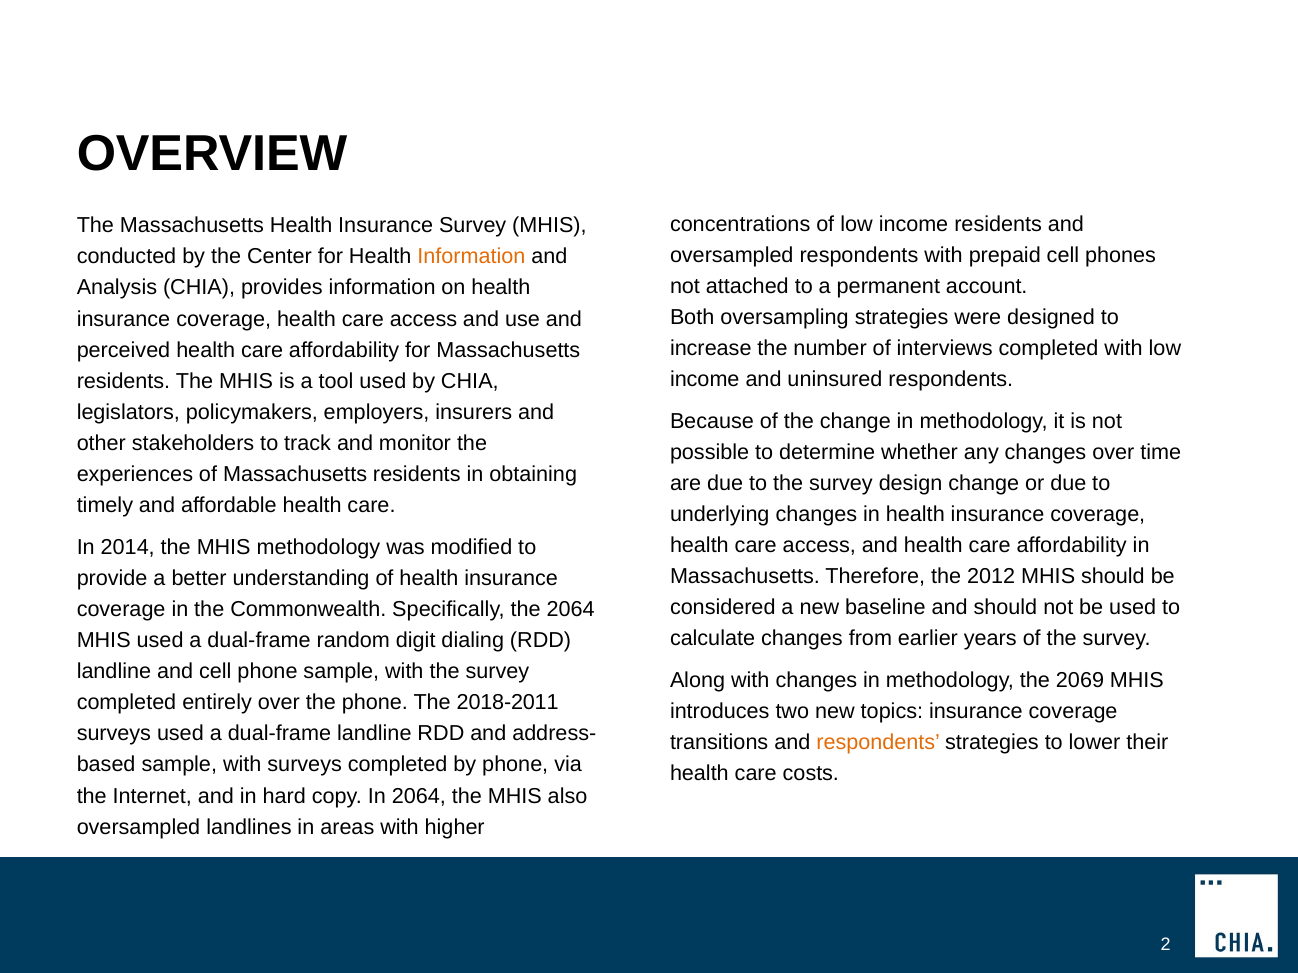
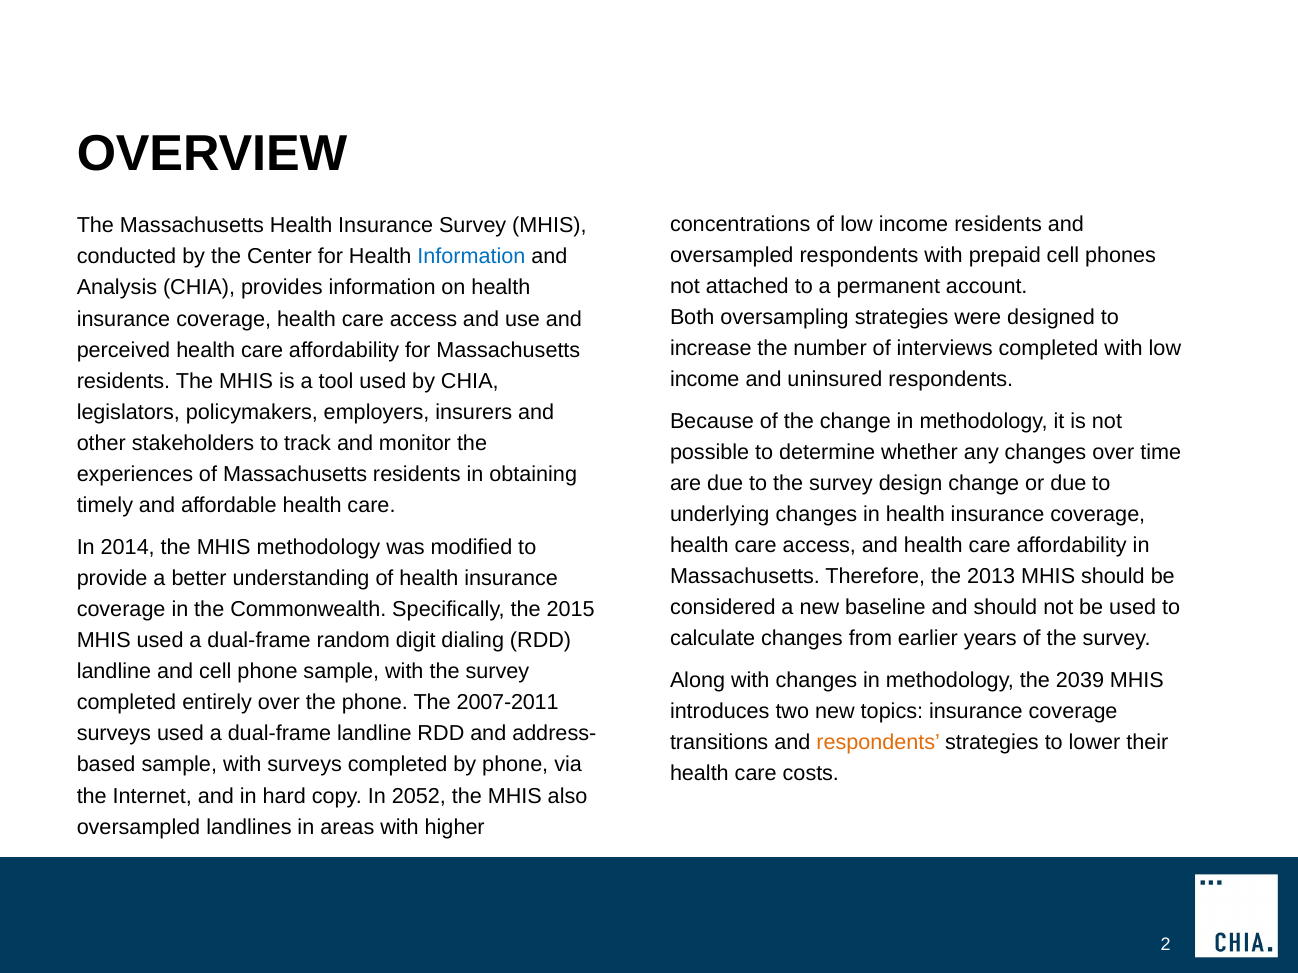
Information at (471, 257) colour: orange -> blue
2012: 2012 -> 2013
the 2064: 2064 -> 2015
2069: 2069 -> 2039
2018-2011: 2018-2011 -> 2007-2011
In 2064: 2064 -> 2052
